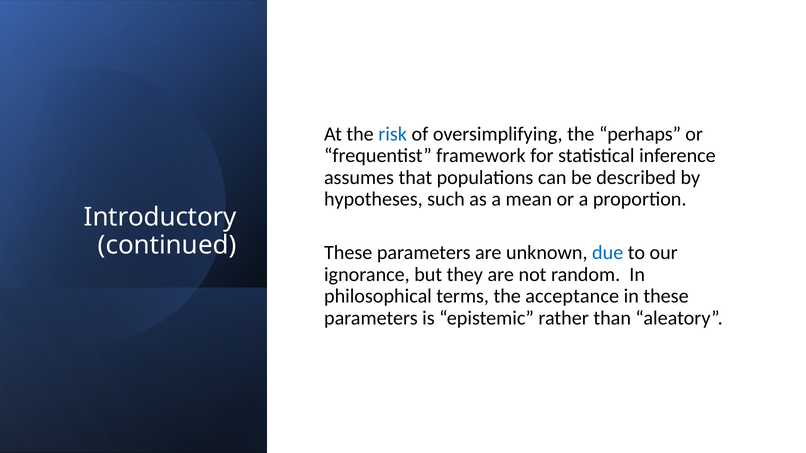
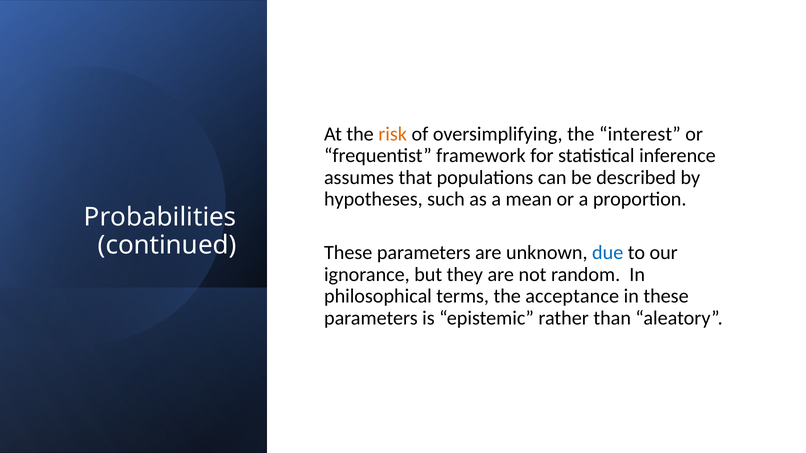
risk colour: blue -> orange
perhaps: perhaps -> interest
Introductory: Introductory -> Probabilities
